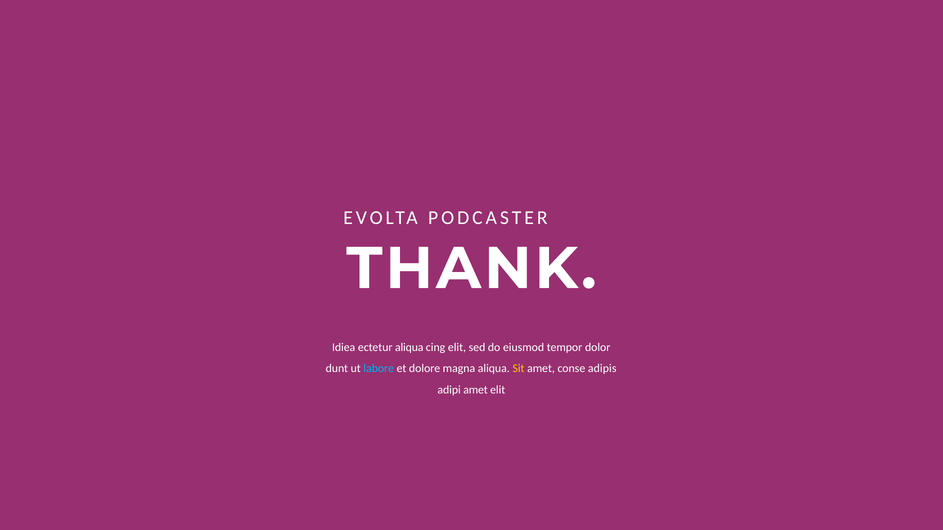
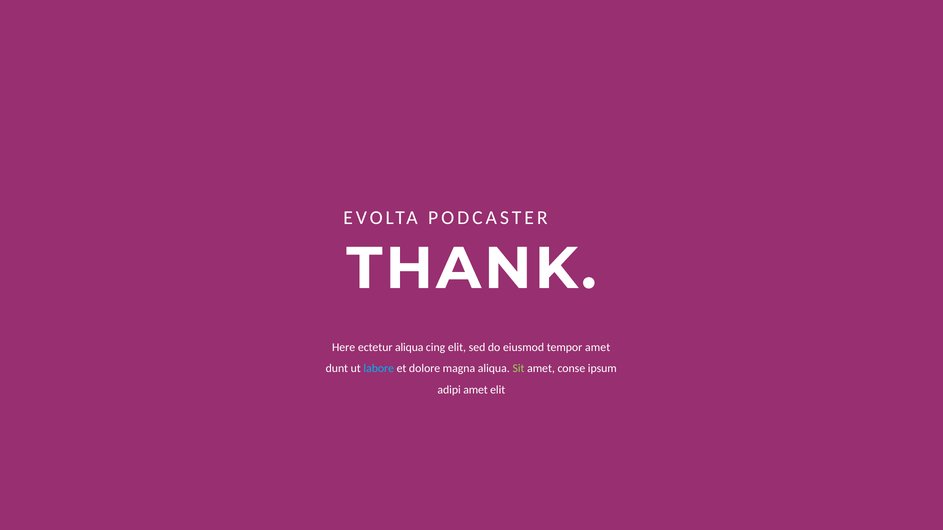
Idiea: Idiea -> Here
tempor dolor: dolor -> amet
Sit colour: yellow -> light green
adipis: adipis -> ipsum
